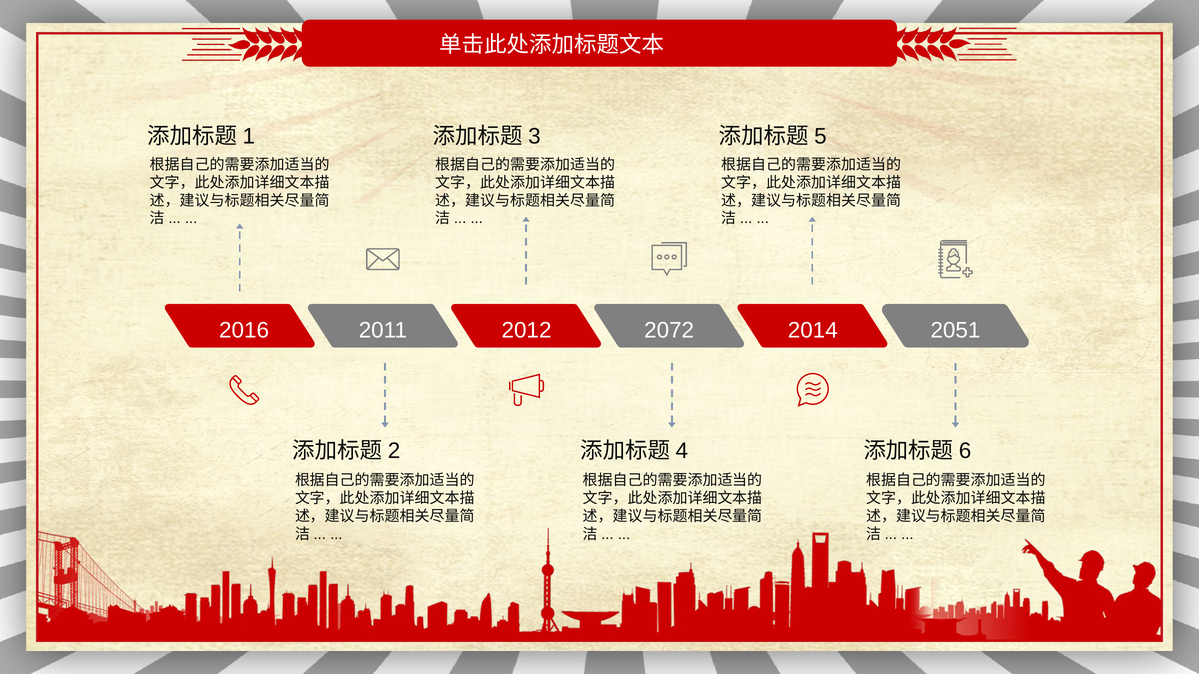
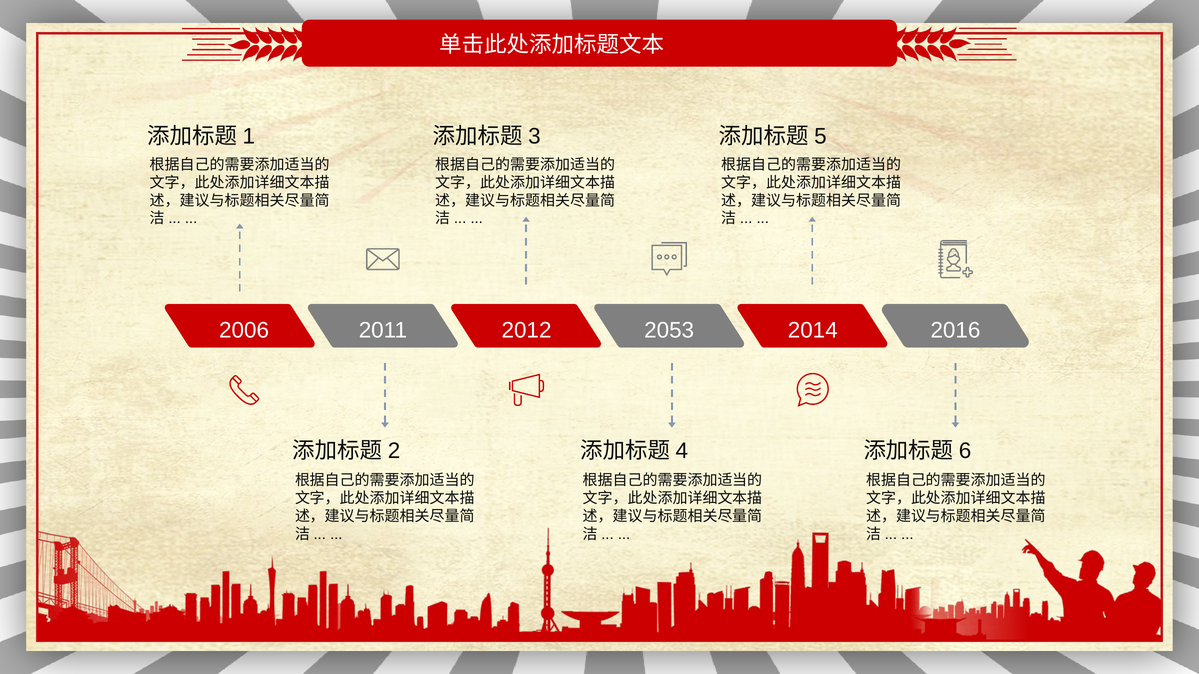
2016: 2016 -> 2006
2072: 2072 -> 2053
2051: 2051 -> 2016
